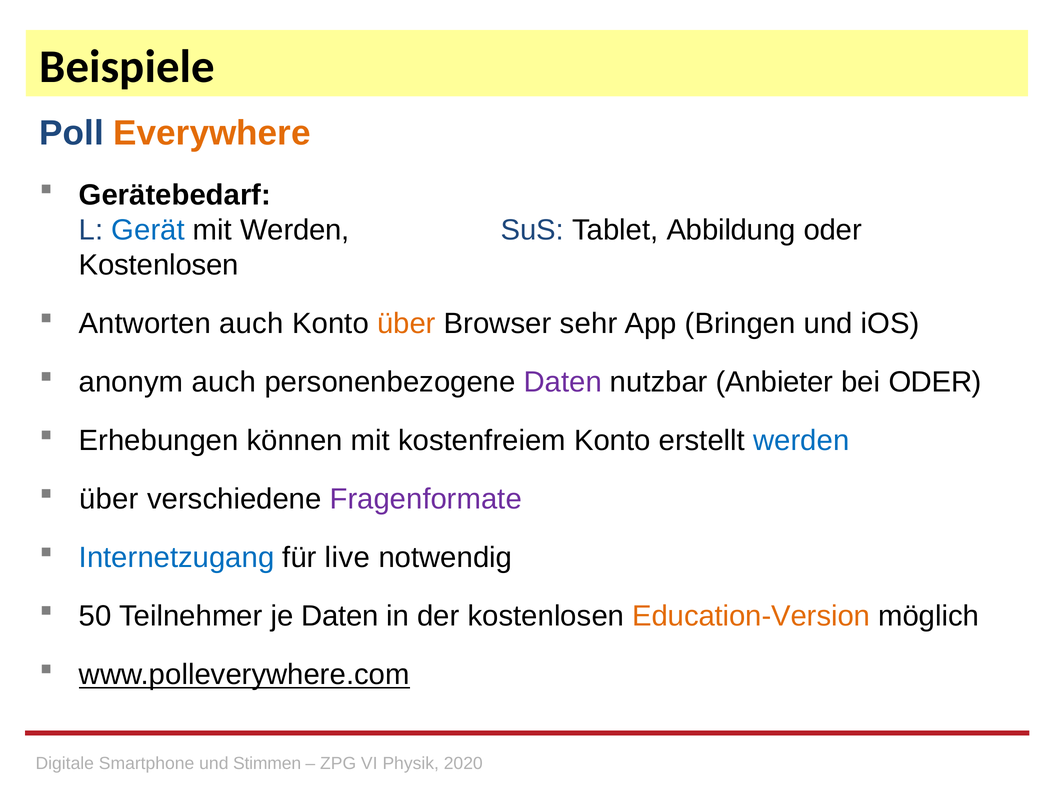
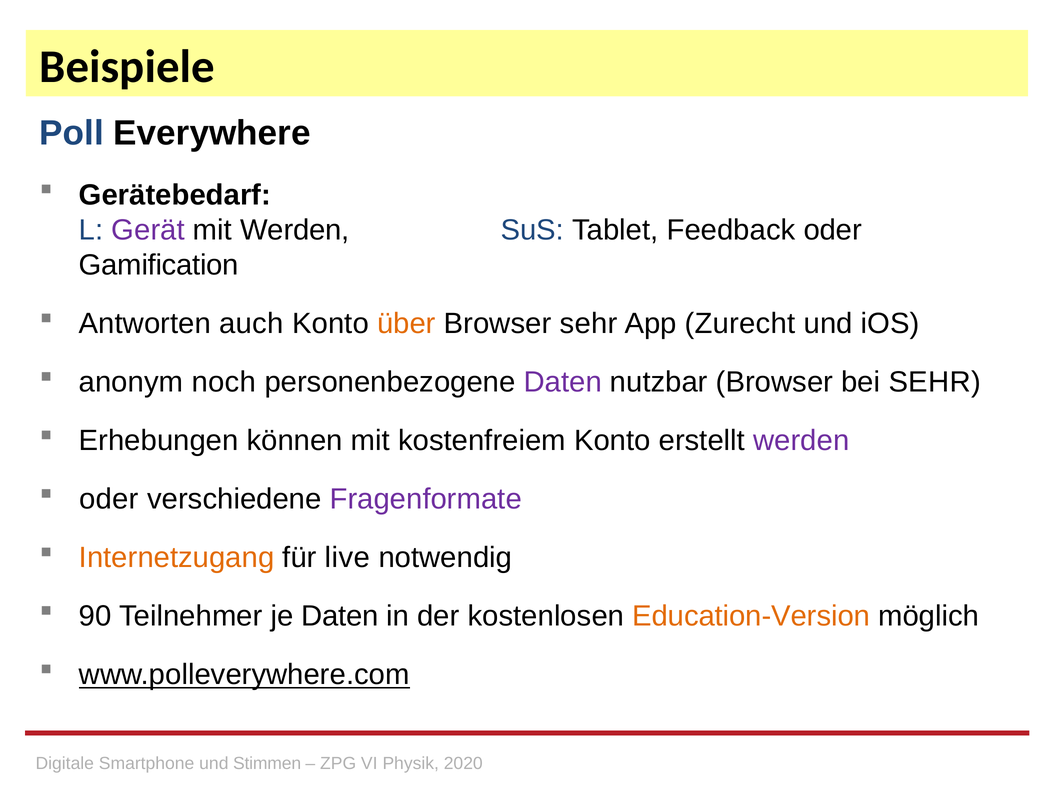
Everywhere colour: orange -> black
Gerät colour: blue -> purple
Abbildung: Abbildung -> Feedback
Kostenlosen at (159, 265): Kostenlosen -> Gamification
Bringen: Bringen -> Zurecht
anonym auch: auch -> noch
nutzbar Anbieter: Anbieter -> Browser
bei ODER: ODER -> SEHR
werden at (801, 441) colour: blue -> purple
über at (109, 500): über -> oder
Internetzugang colour: blue -> orange
50: 50 -> 90
